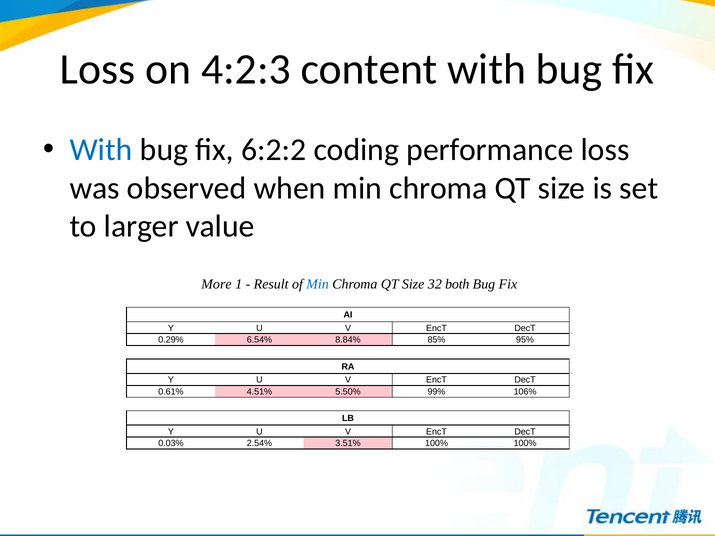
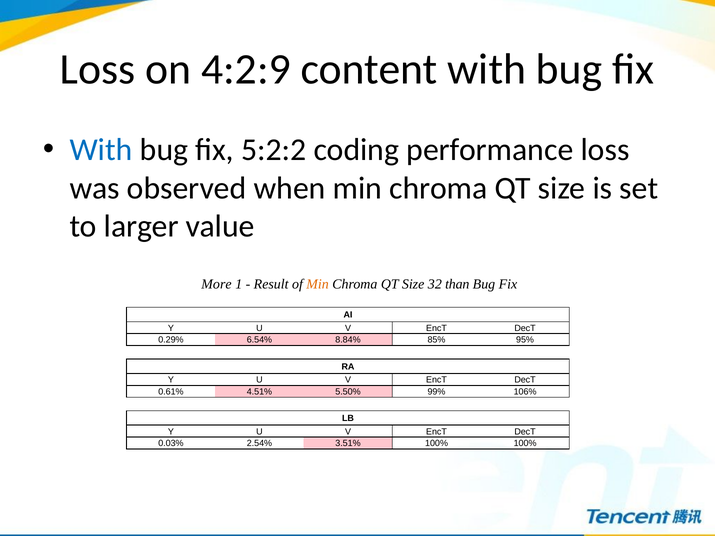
4:2:3: 4:2:3 -> 4:2:9
6:2:2: 6:2:2 -> 5:2:2
Min at (318, 284) colour: blue -> orange
both: both -> than
